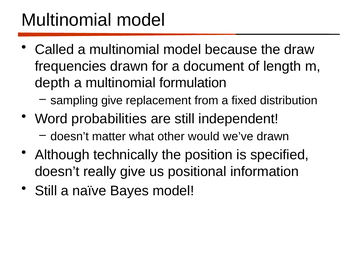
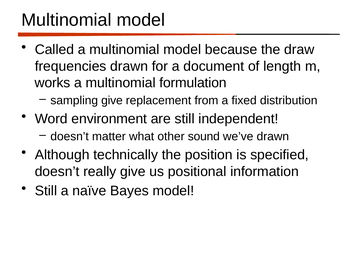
depth: depth -> works
probabilities: probabilities -> environment
would: would -> sound
